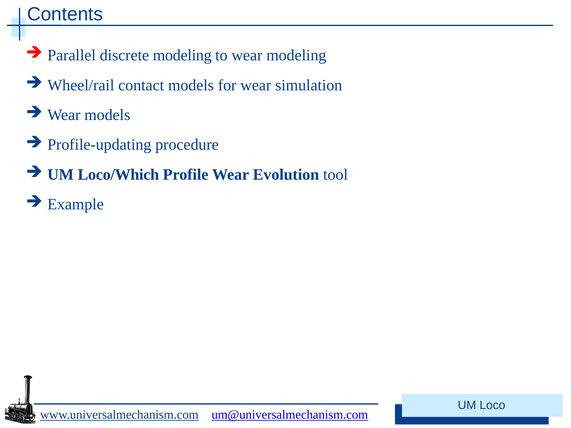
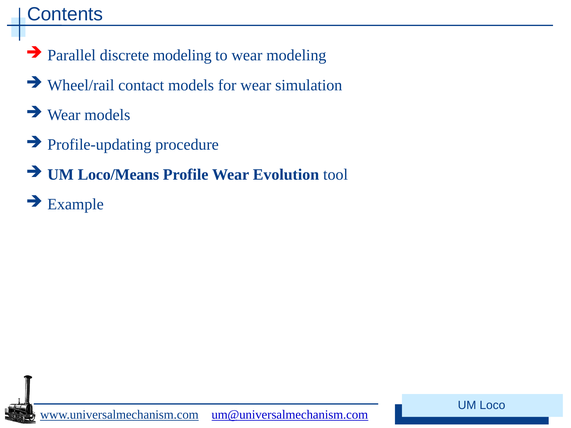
Loco/Which: Loco/Which -> Loco/Means
